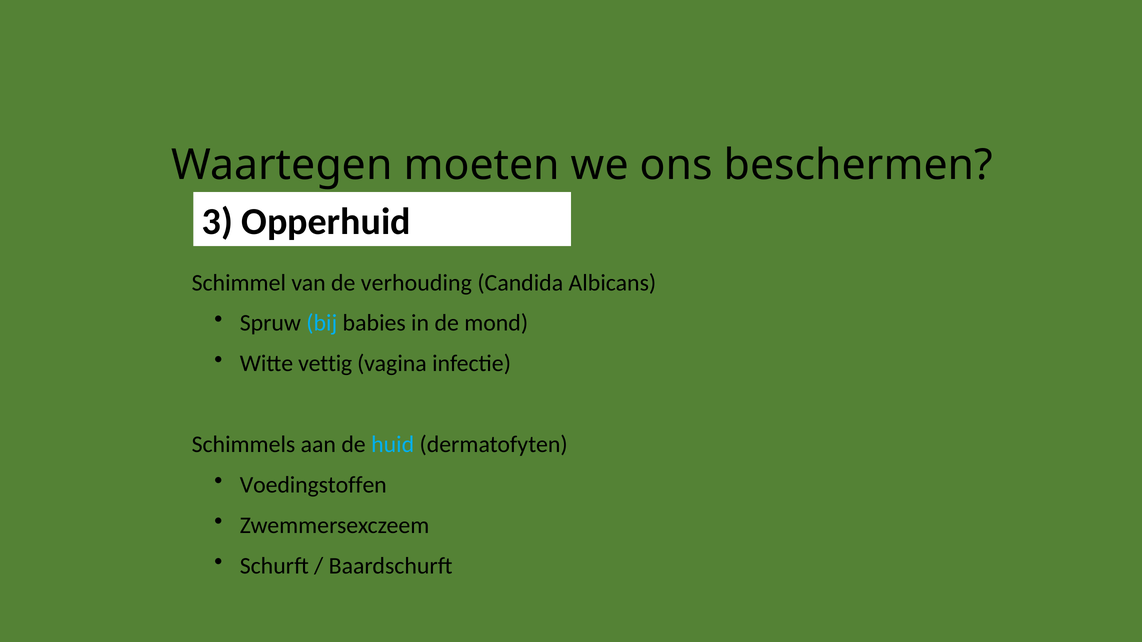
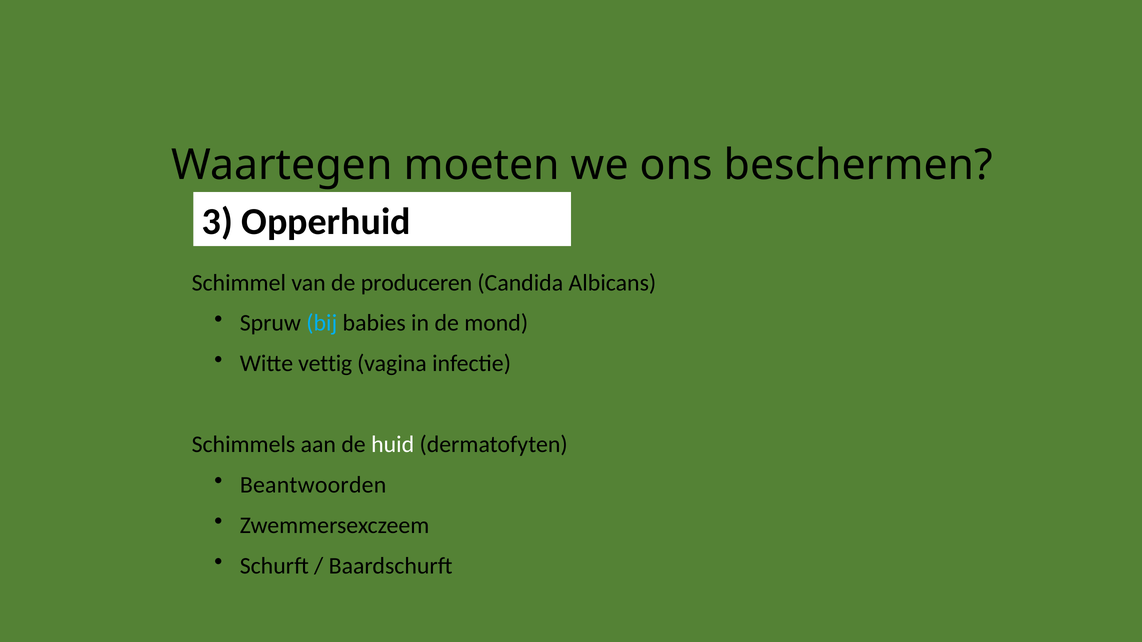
verhouding: verhouding -> produceren
huid colour: light blue -> white
Voedingstoffen: Voedingstoffen -> Beantwoorden
